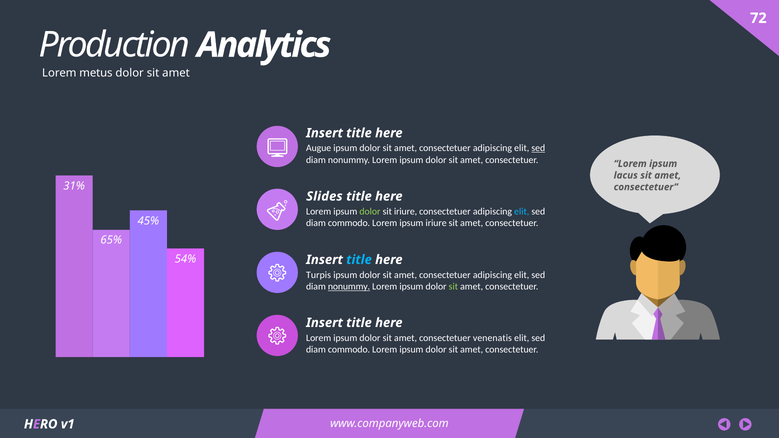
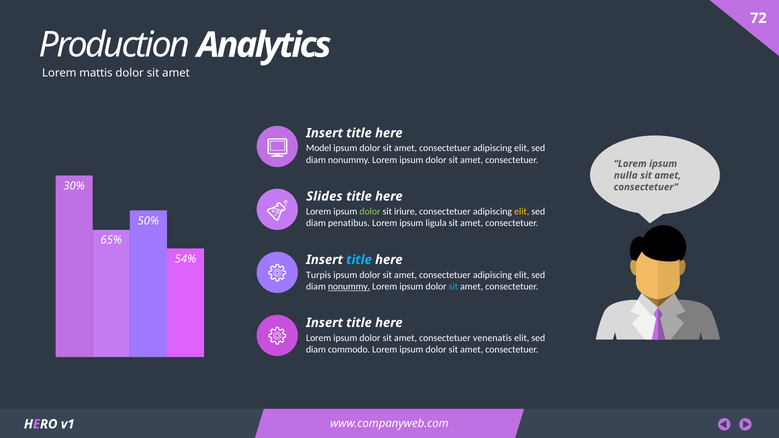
metus: metus -> mattis
Augue: Augue -> Model
sed at (538, 148) underline: present -> none
lacus: lacus -> nulla
31%: 31% -> 30%
elit at (522, 212) colour: light blue -> yellow
45%: 45% -> 50%
commodo at (349, 223): commodo -> penatibus
ipsum iriure: iriure -> ligula
sit at (453, 287) colour: light green -> light blue
